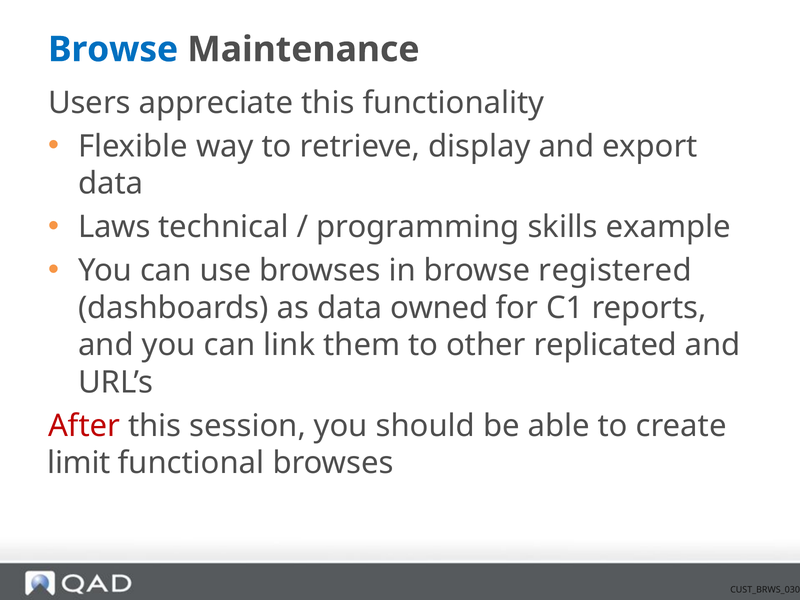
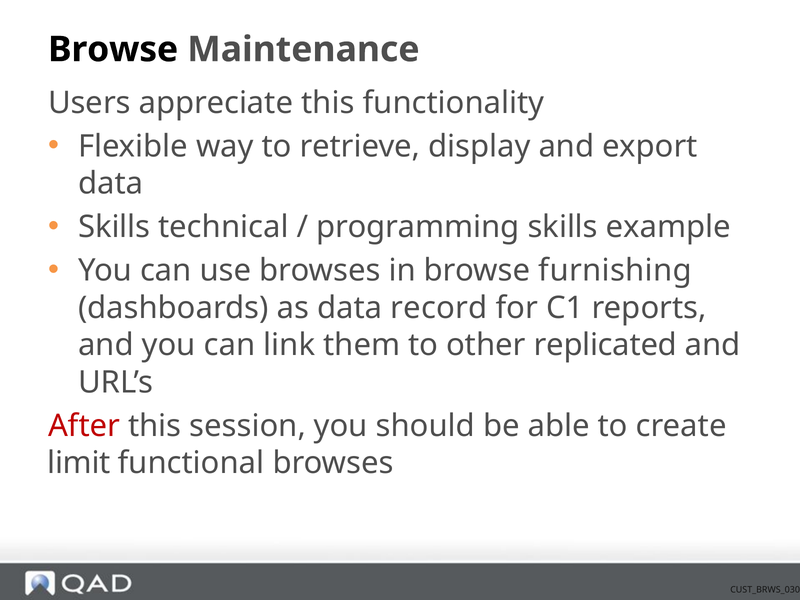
Browse at (113, 49) colour: blue -> black
Laws at (114, 227): Laws -> Skills
registered: registered -> furnishing
owned: owned -> record
